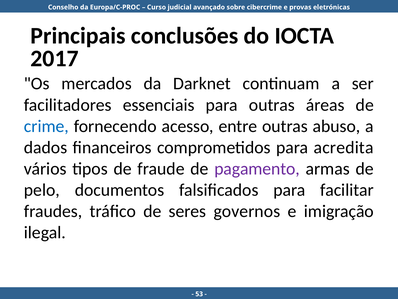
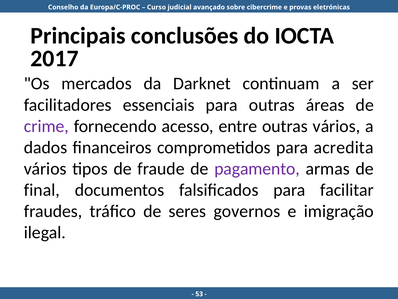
crime colour: blue -> purple
outras abuso: abuso -> vários
pelo: pelo -> final
